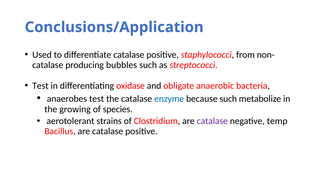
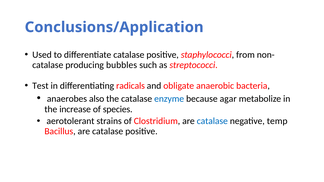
oxidase: oxidase -> radicals
anaerobes test: test -> also
because such: such -> agar
growing: growing -> increase
catalase at (212, 121) colour: purple -> blue
